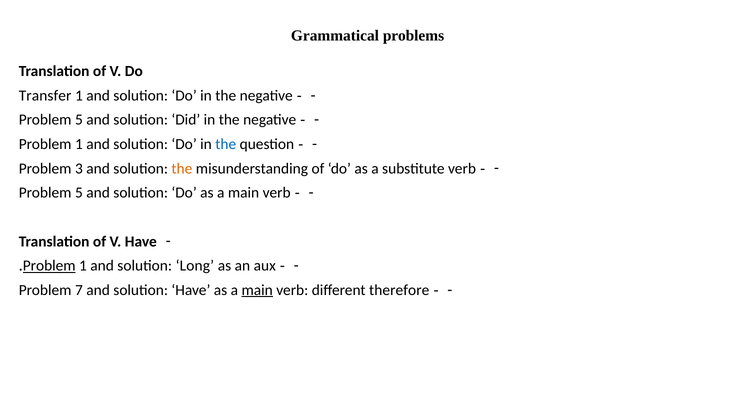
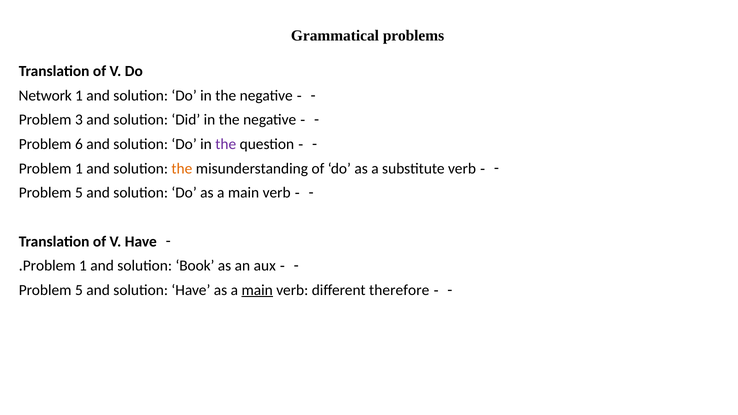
Transfer: Transfer -> Network
5 at (79, 120): 5 -> 3
1 at (79, 144): 1 -> 6
the at (226, 144) colour: blue -> purple
3 at (79, 169): 3 -> 1
Problem at (49, 266) underline: present -> none
Long: Long -> Book
7 at (79, 290): 7 -> 5
